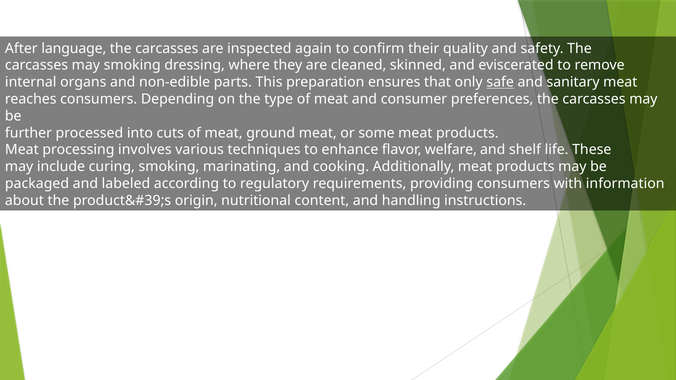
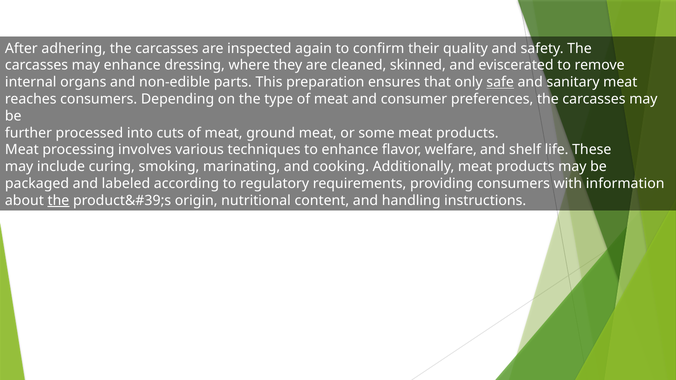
language: language -> adhering
may smoking: smoking -> enhance
the at (58, 201) underline: none -> present
